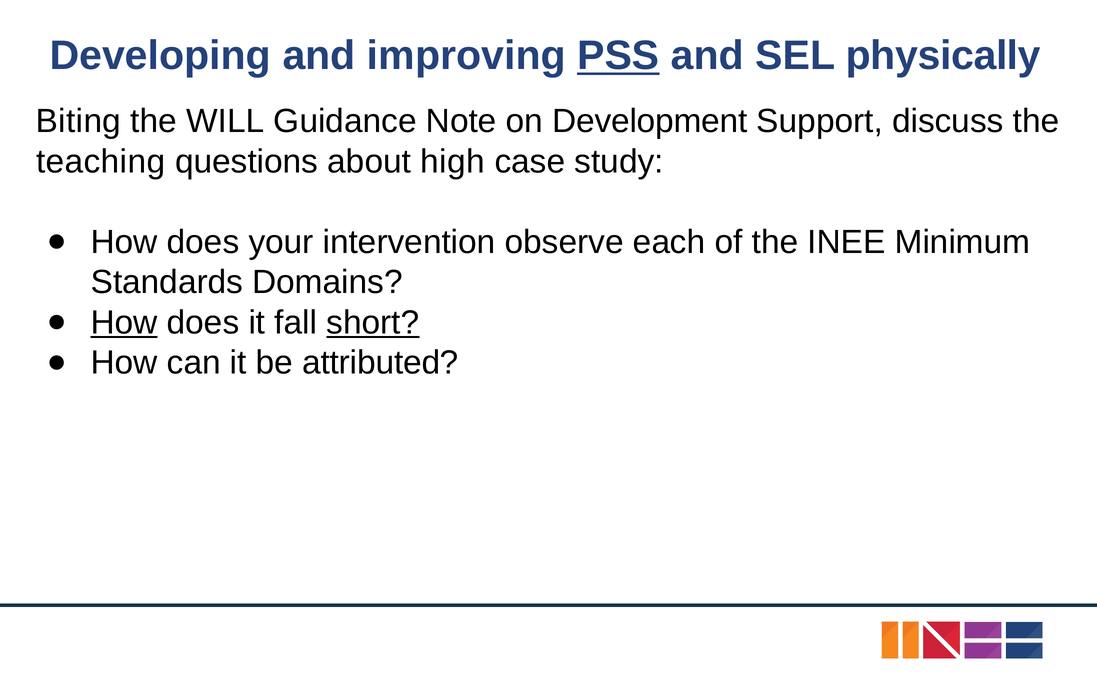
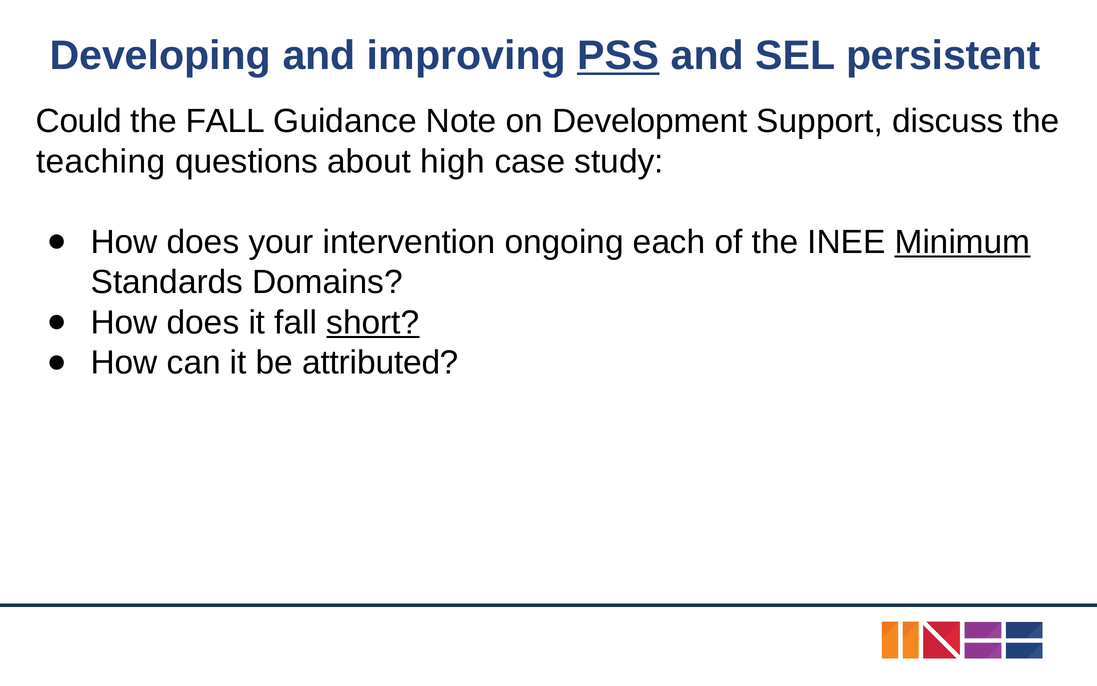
physically: physically -> persistent
Biting: Biting -> Could
the WILL: WILL -> FALL
observe: observe -> ongoing
Minimum underline: none -> present
How at (124, 322) underline: present -> none
